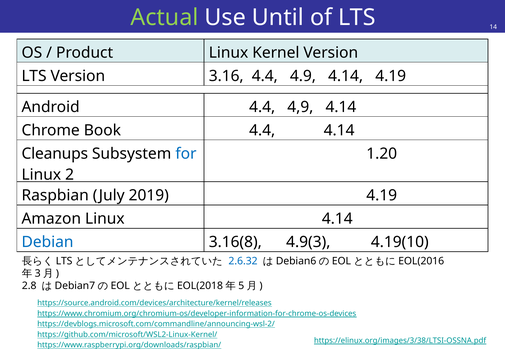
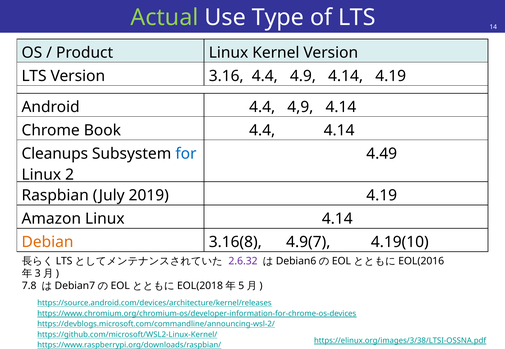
Until: Until -> Type
1.20: 1.20 -> 4.49
Debian colour: blue -> orange
4.9(3: 4.9(3 -> 4.9(7
2.6.32 colour: blue -> purple
2.8: 2.8 -> 7.8
